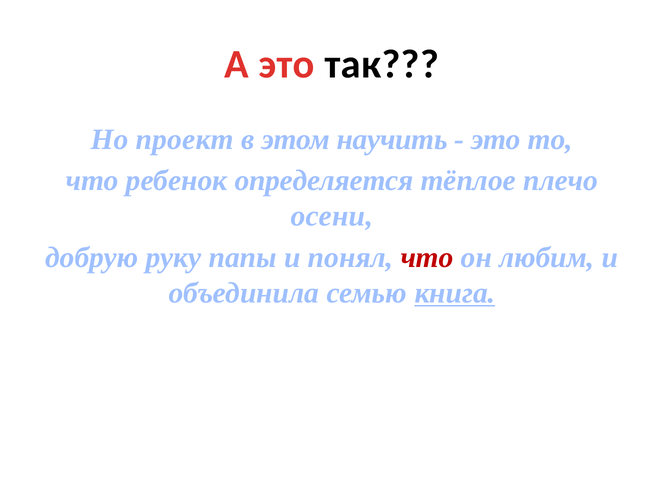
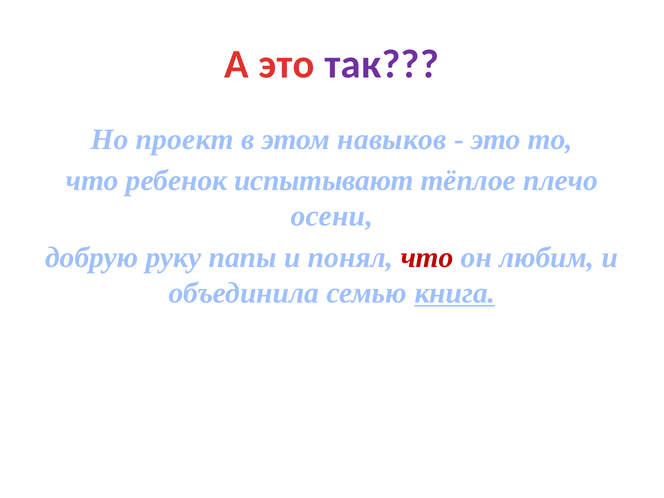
так colour: black -> purple
научить: научить -> навыков
определяется: определяется -> испытывают
